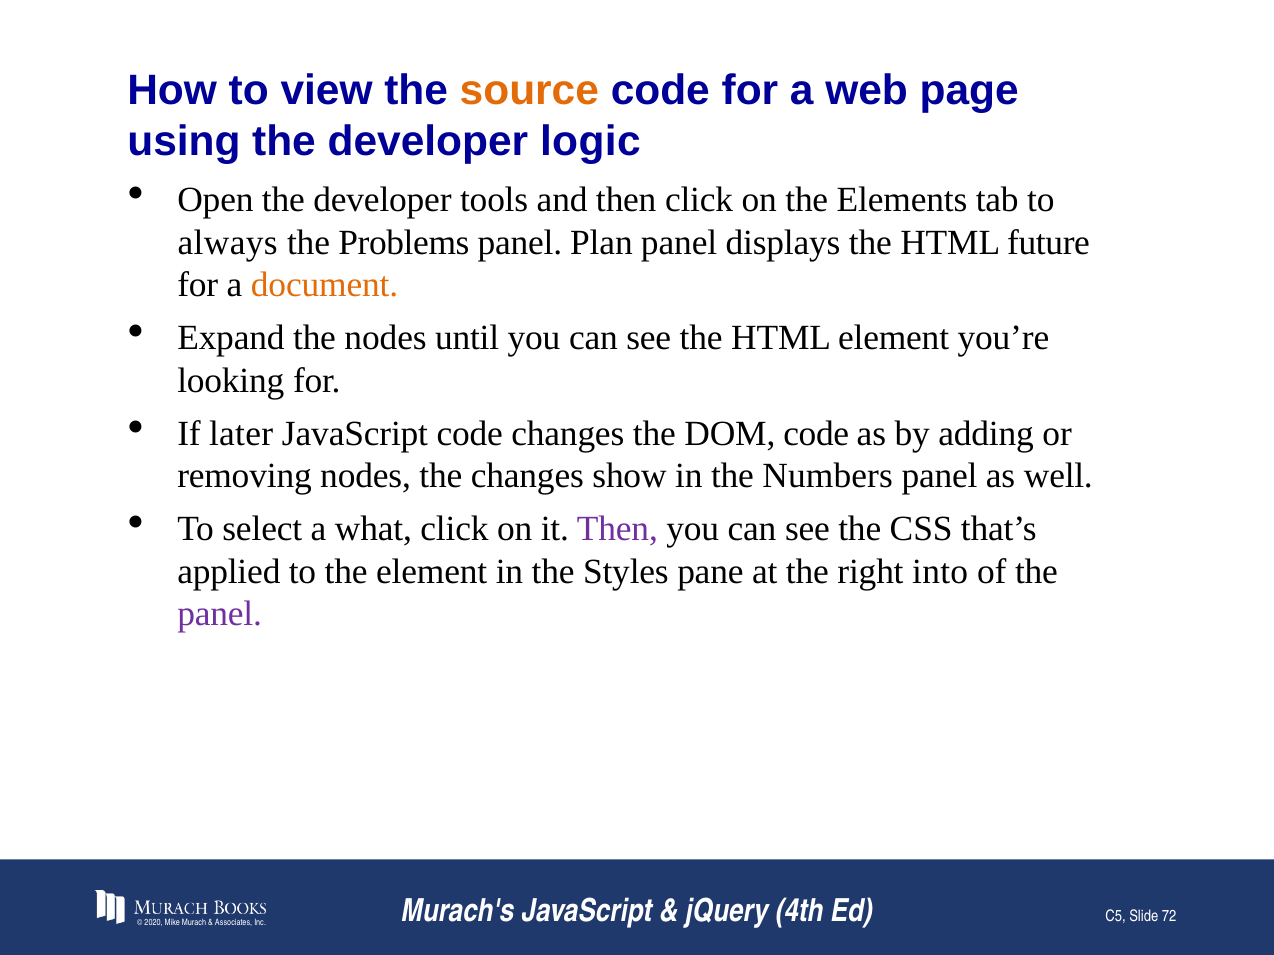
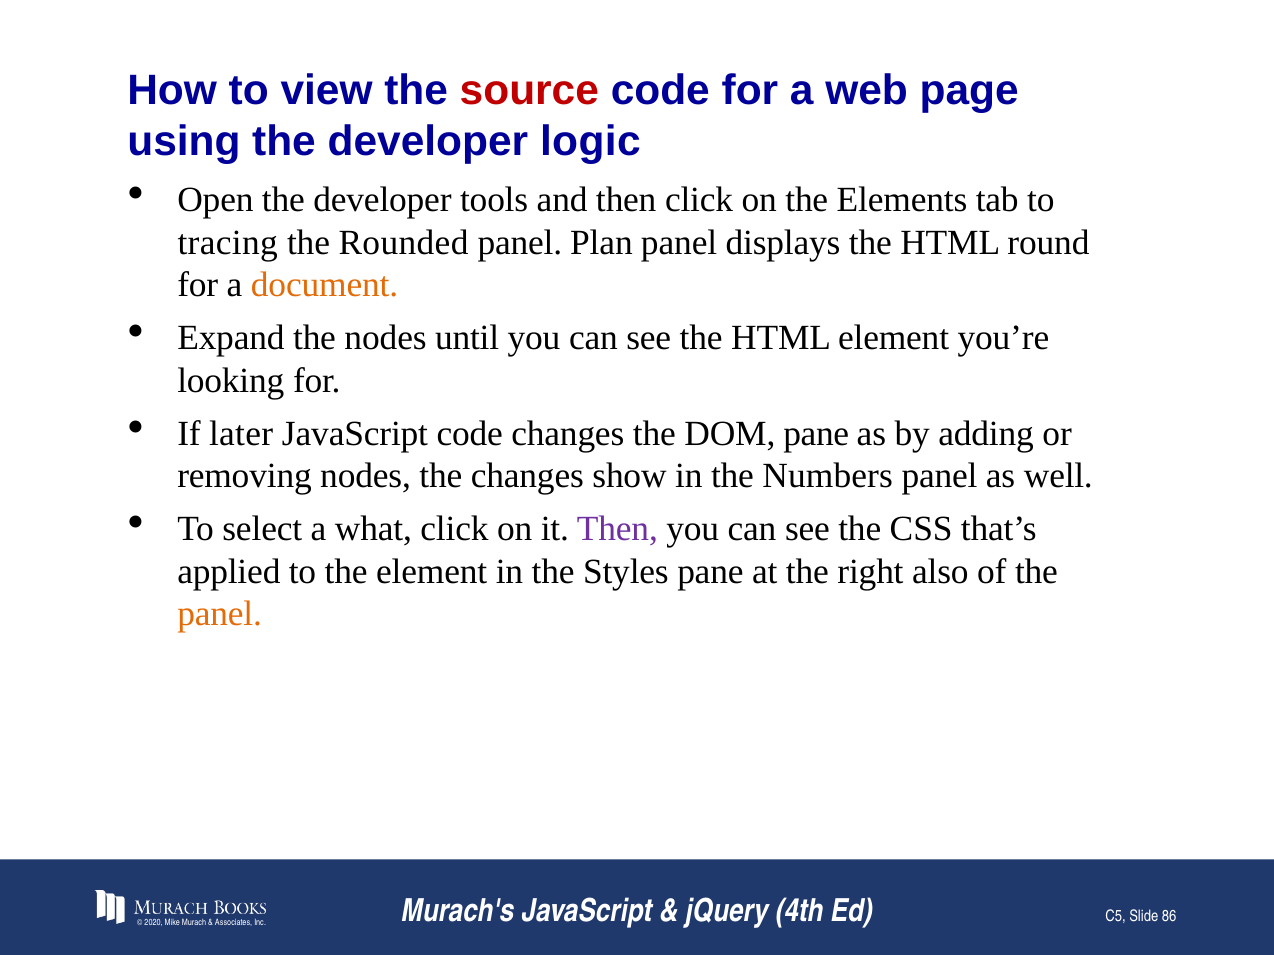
source colour: orange -> red
always: always -> tracing
Problems: Problems -> Rounded
future: future -> round
DOM code: code -> pane
into: into -> also
panel at (220, 614) colour: purple -> orange
72: 72 -> 86
